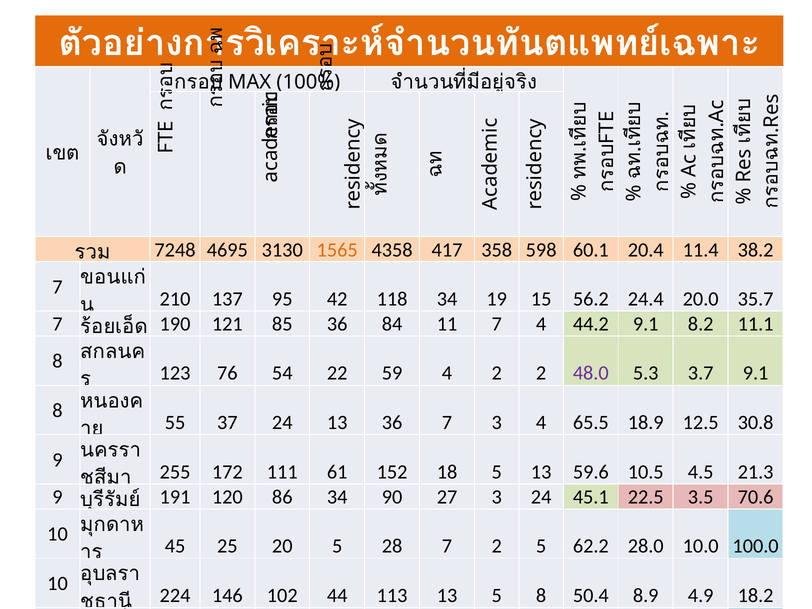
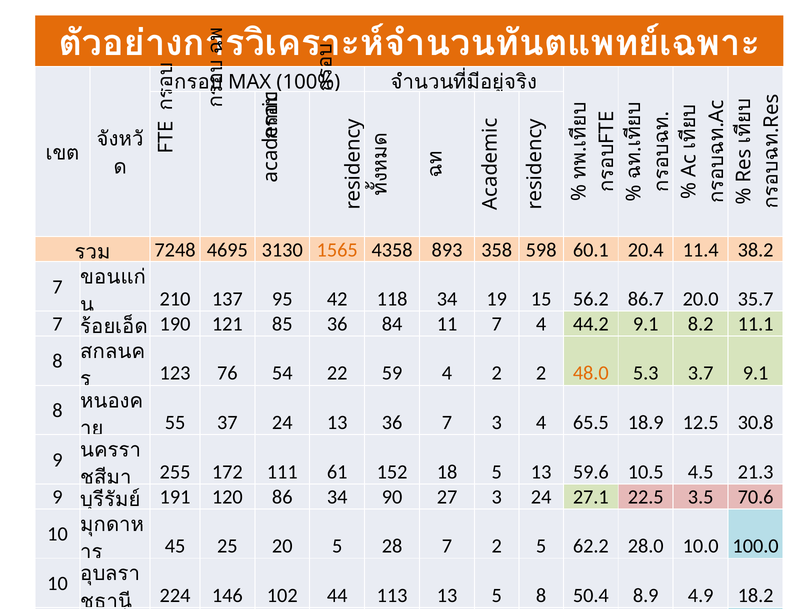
417: 417 -> 893
24.4: 24.4 -> 86.7
48.0 colour: purple -> orange
45.1: 45.1 -> 27.1
